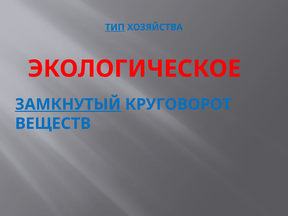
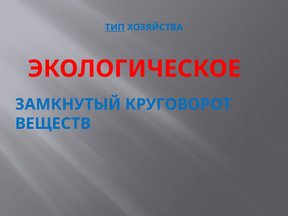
ЗАМКНУТЫЙ underline: present -> none
